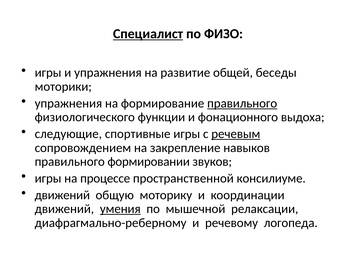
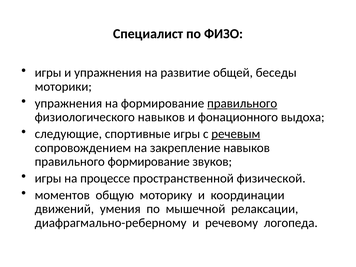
Специалист underline: present -> none
физиологического функции: функции -> навыков
правильного формировании: формировании -> формирование
консилиуме: консилиуме -> физической
движений at (62, 195): движений -> моментов
умения underline: present -> none
